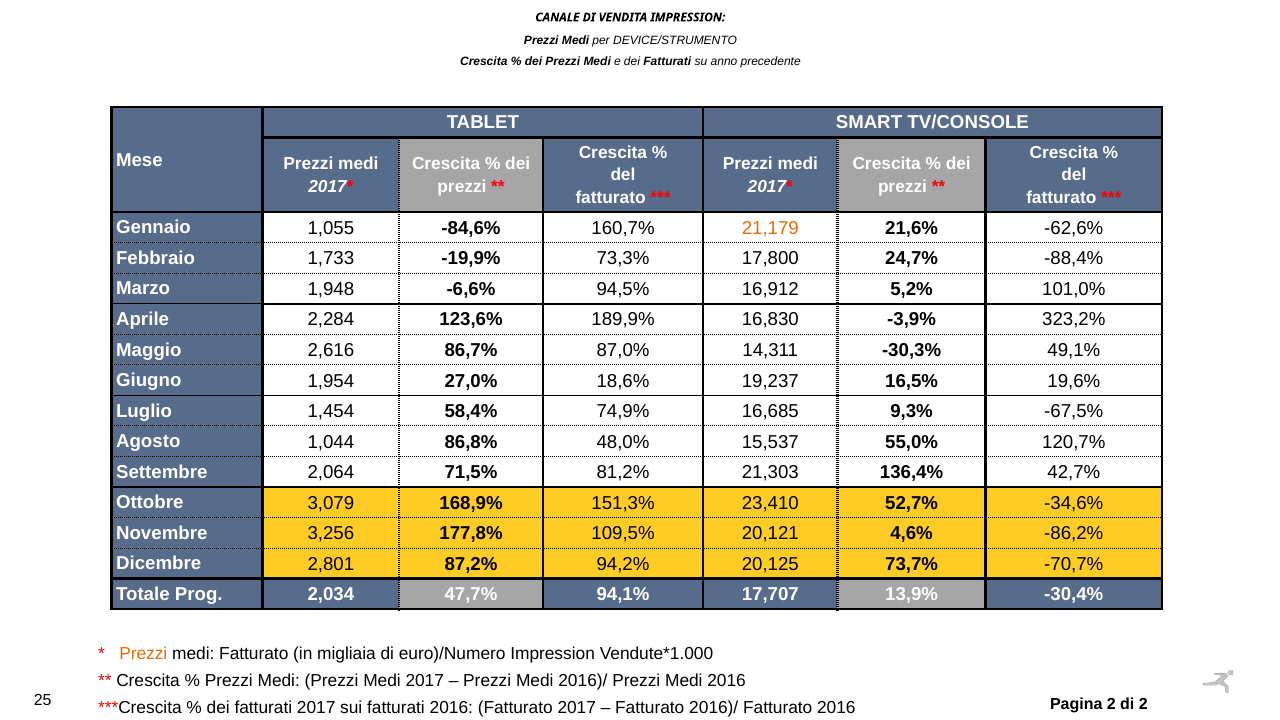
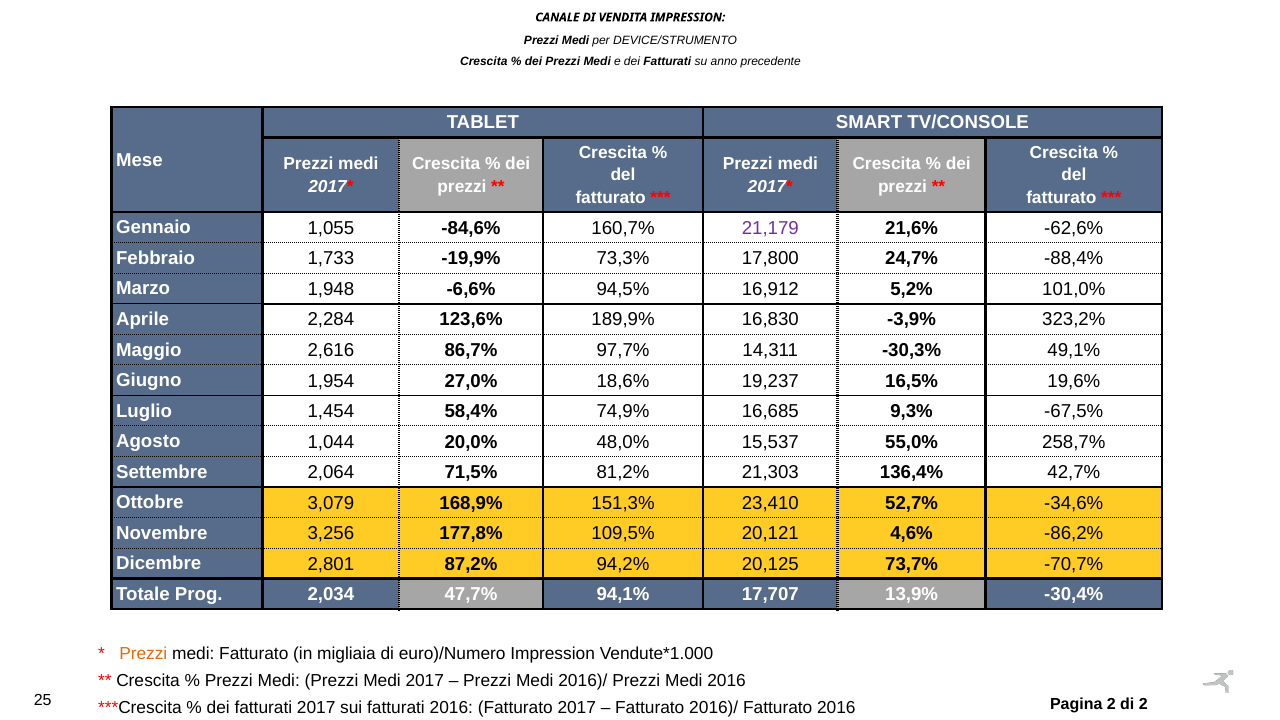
21,179 colour: orange -> purple
87,0%: 87,0% -> 97,7%
86,8%: 86,8% -> 20,0%
120,7%: 120,7% -> 258,7%
